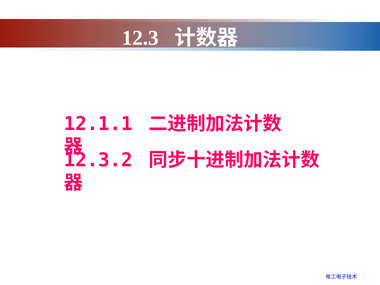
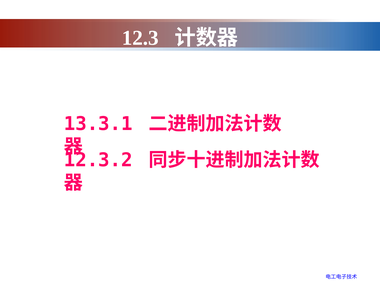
12.1.1: 12.1.1 -> 13.3.1
